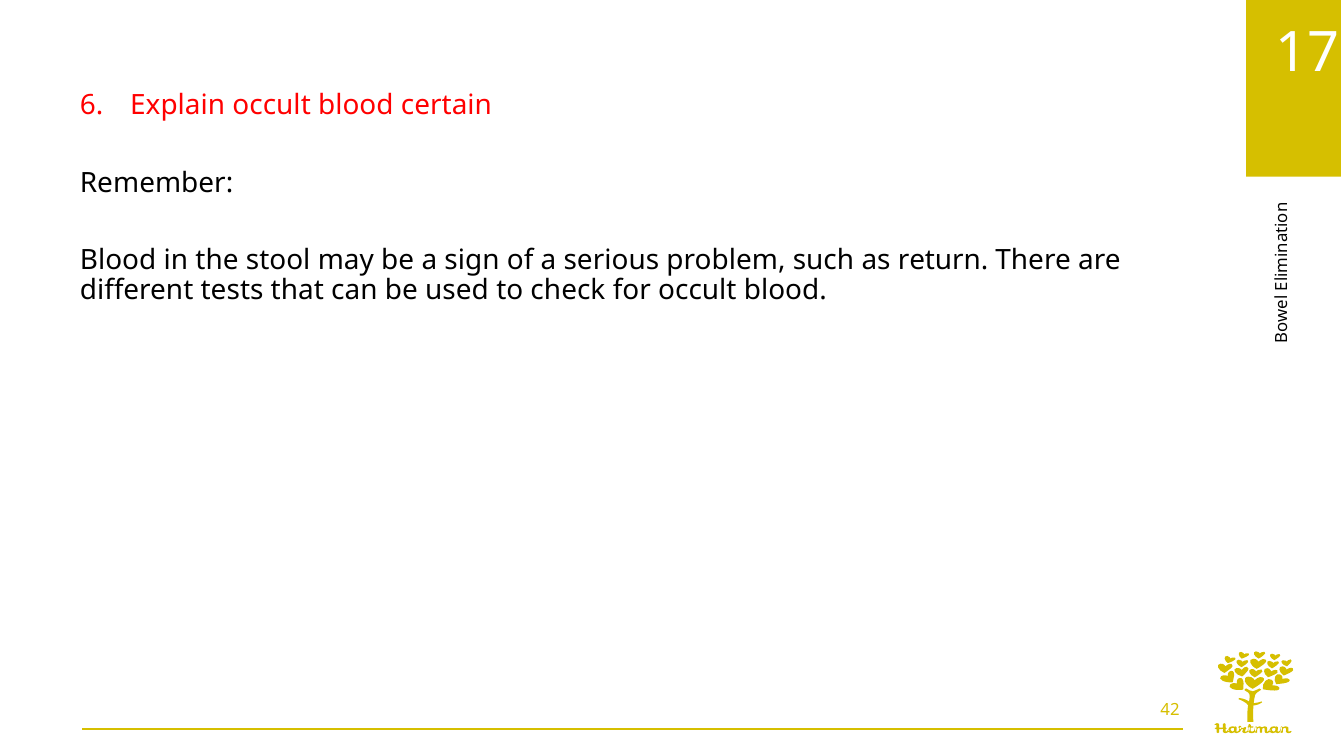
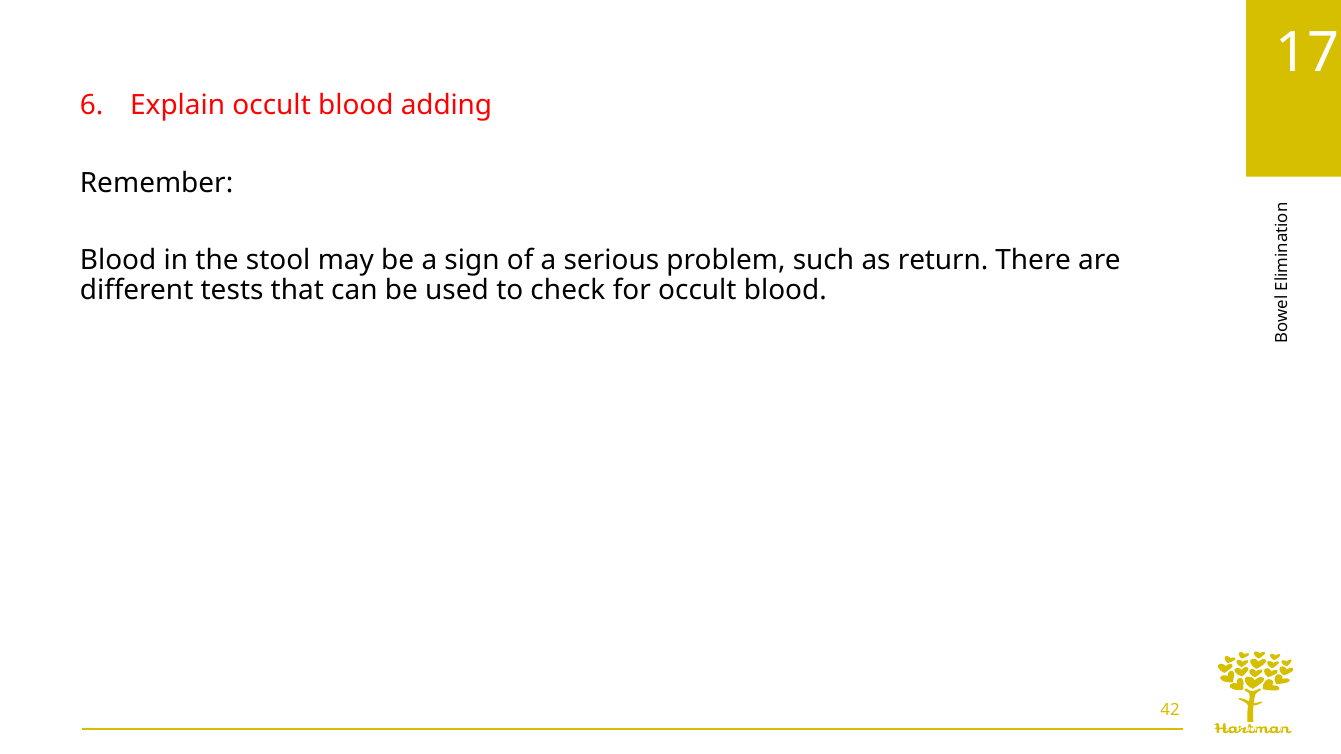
certain: certain -> adding
